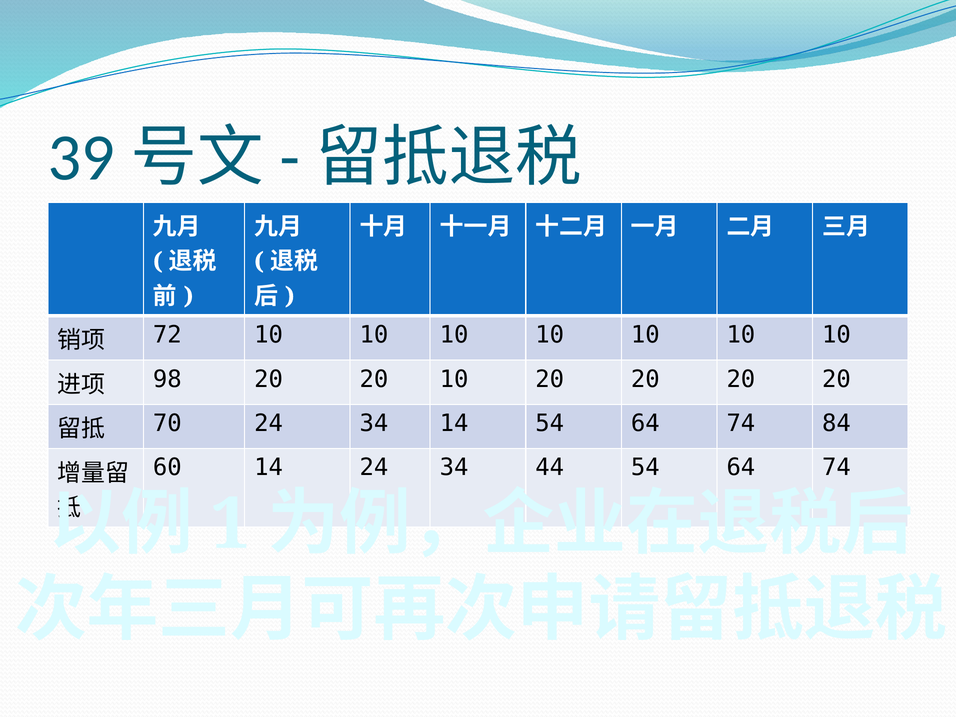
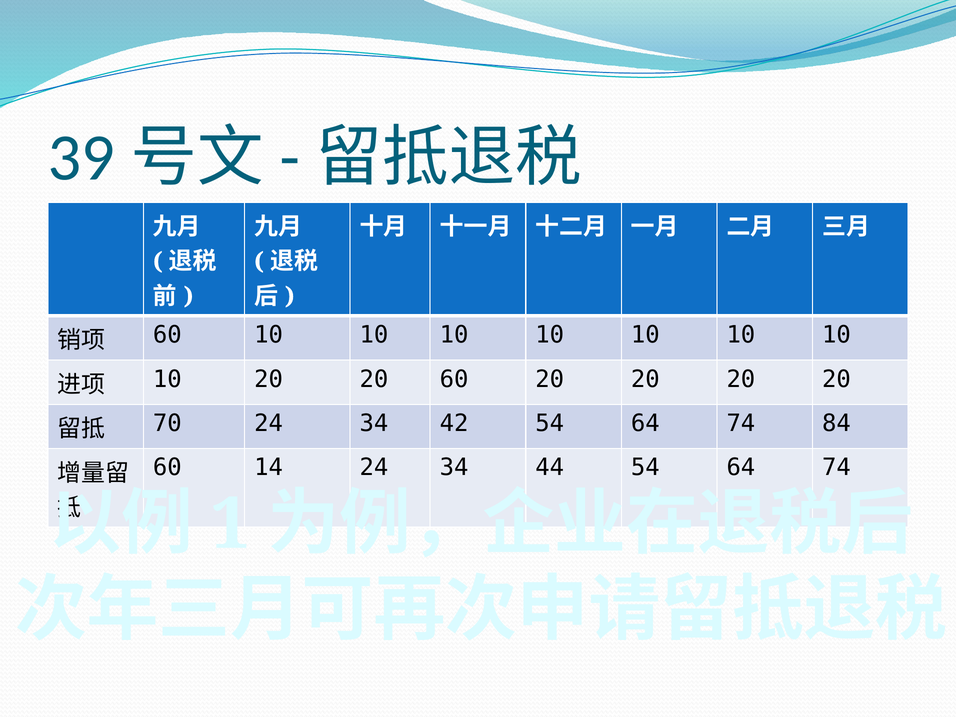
72 at (167, 335): 72 -> 60
98 at (167, 379): 98 -> 10
20 10: 10 -> 60
34 14: 14 -> 42
